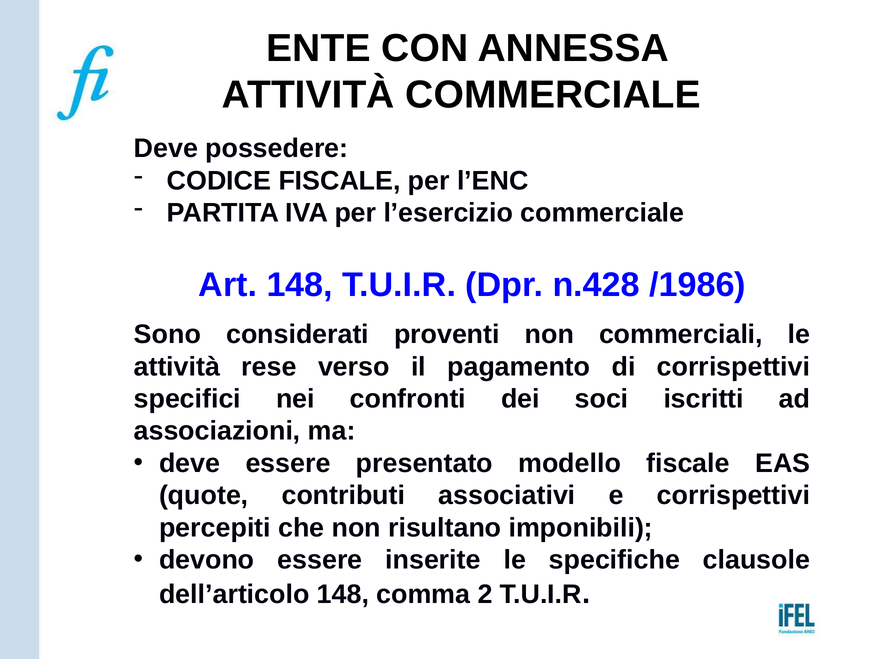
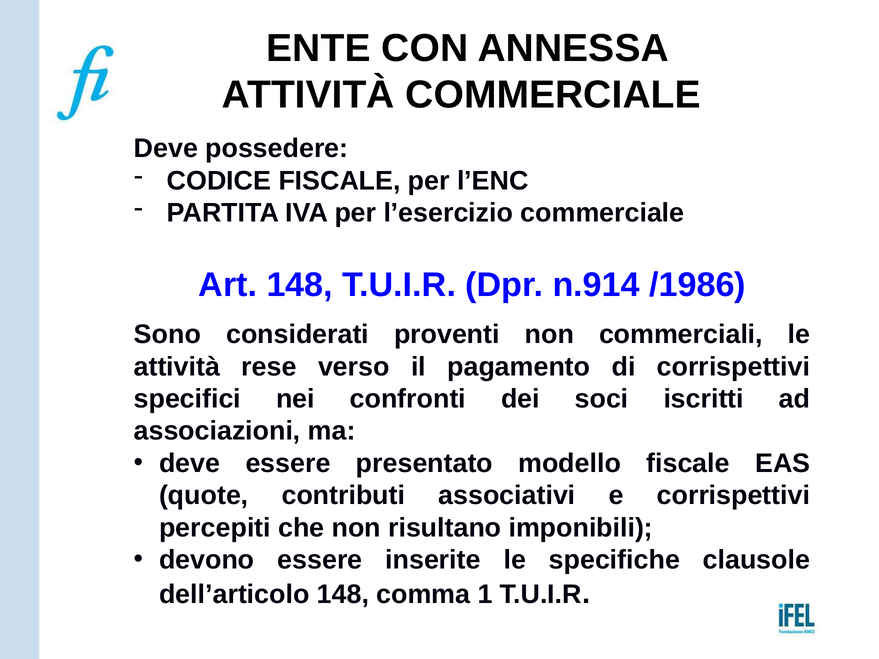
n.428: n.428 -> n.914
2: 2 -> 1
